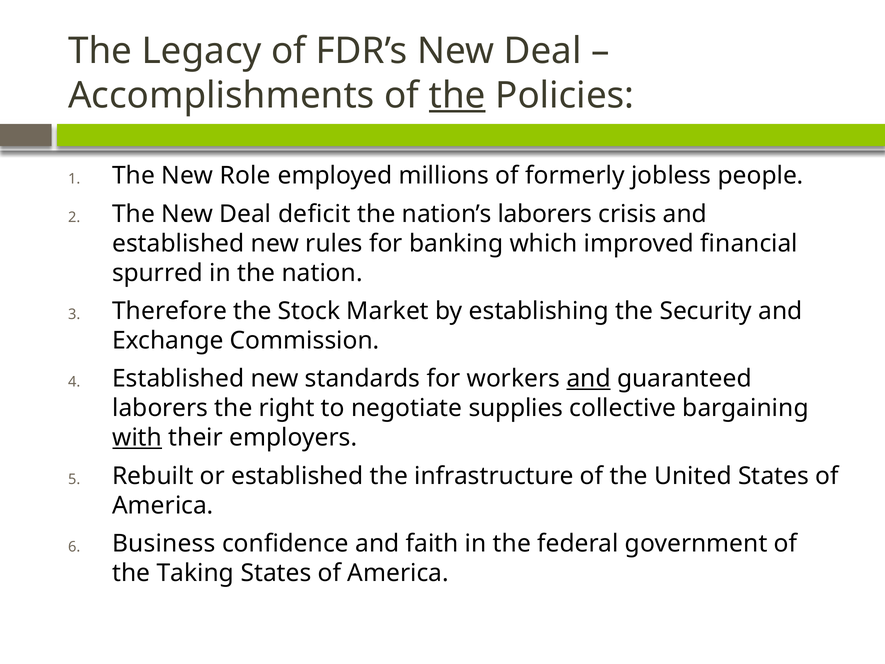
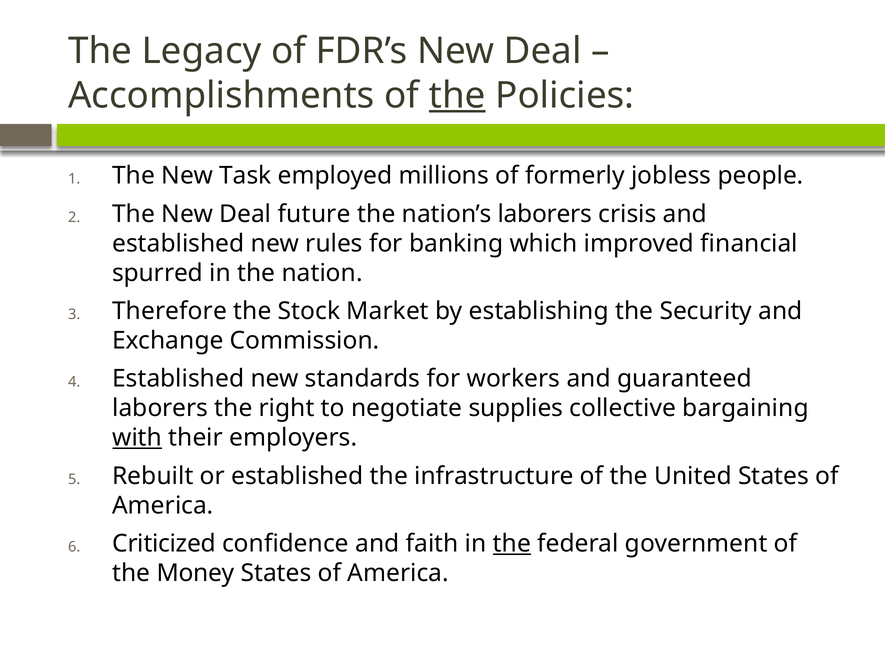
Role: Role -> Task
deficit: deficit -> future
and at (589, 379) underline: present -> none
Business: Business -> Criticized
the at (512, 543) underline: none -> present
Taking: Taking -> Money
